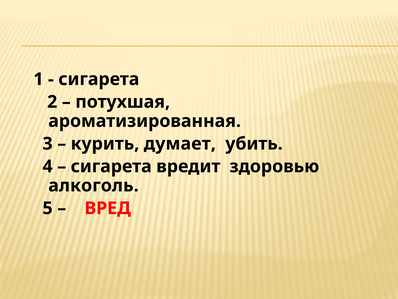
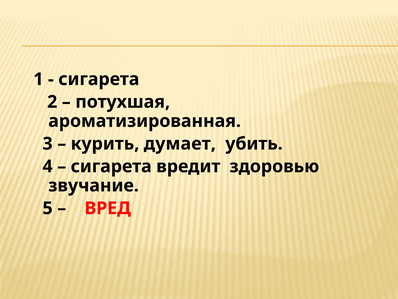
алкоголь: алкоголь -> звучание
